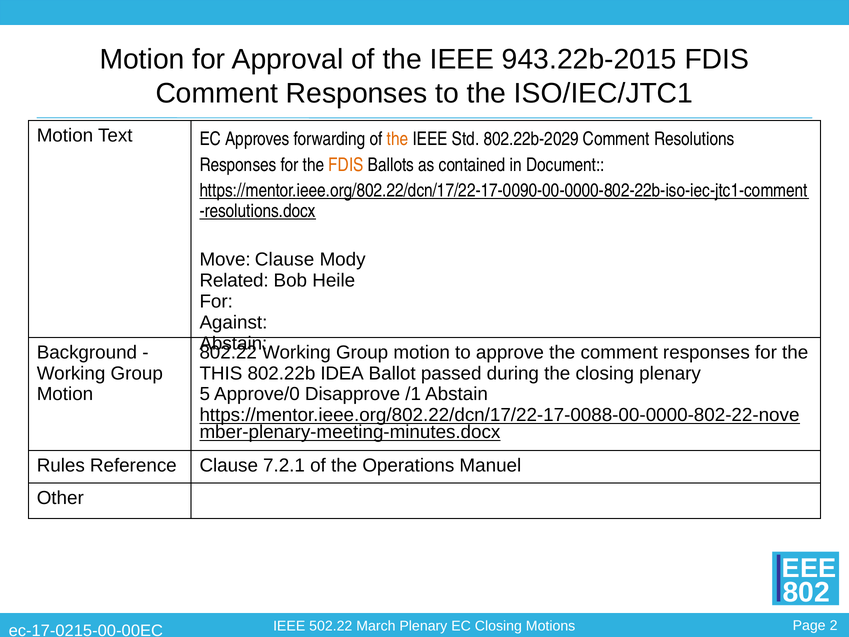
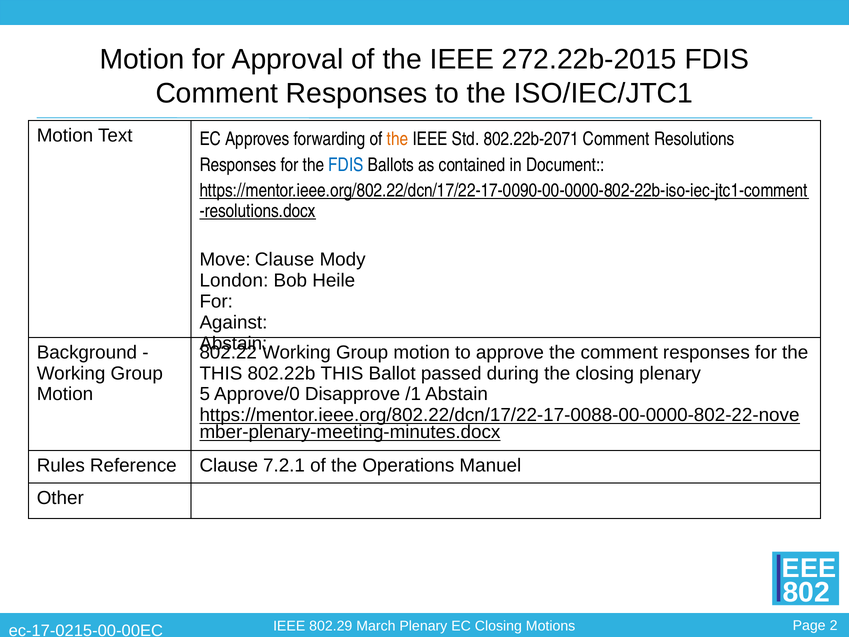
943.22b-2015: 943.22b-2015 -> 272.22b-2015
802.22b-2029: 802.22b-2029 -> 802.22b-2071
FDIS at (346, 165) colour: orange -> blue
Related: Related -> London
802.22b IDEA: IDEA -> THIS
502.22: 502.22 -> 802.29
